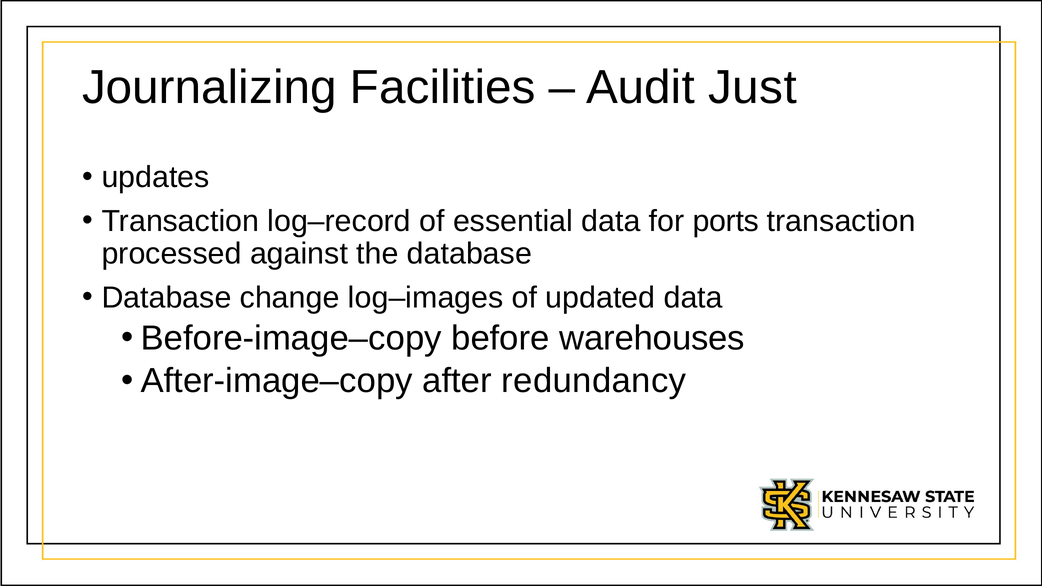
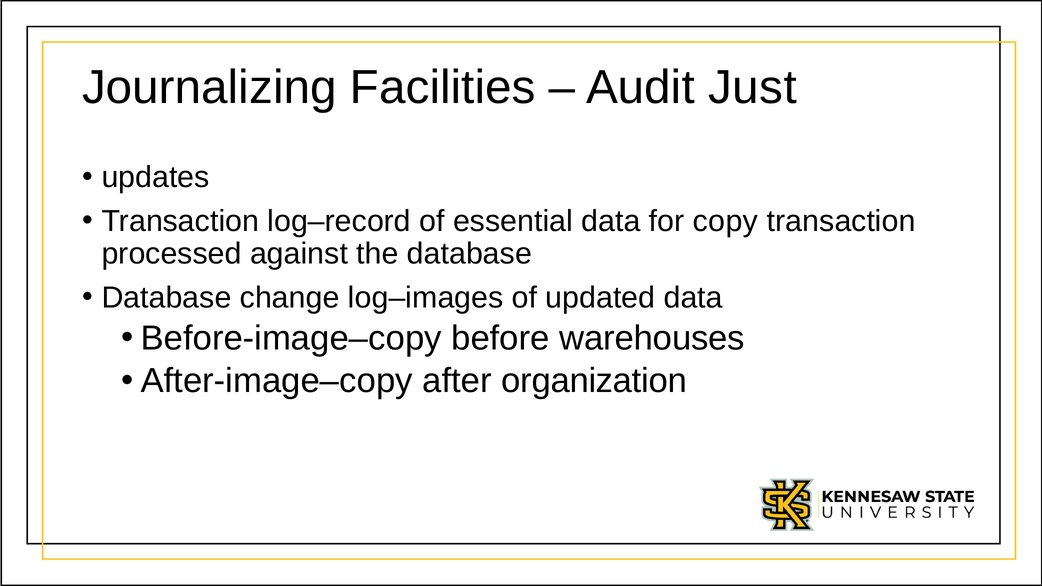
ports: ports -> copy
redundancy: redundancy -> organization
